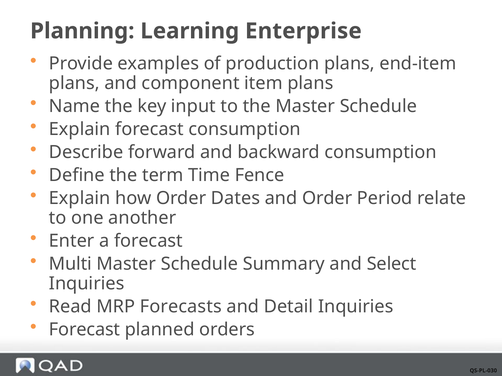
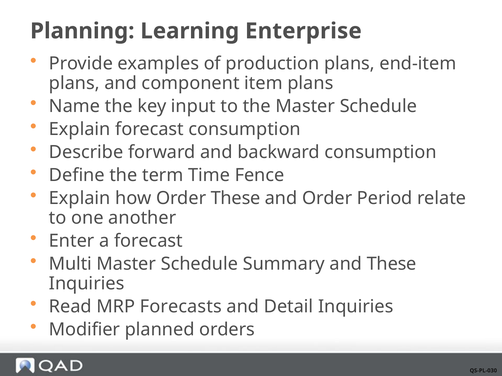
Order Dates: Dates -> These
and Select: Select -> These
Forecast at (85, 330): Forecast -> Modifier
